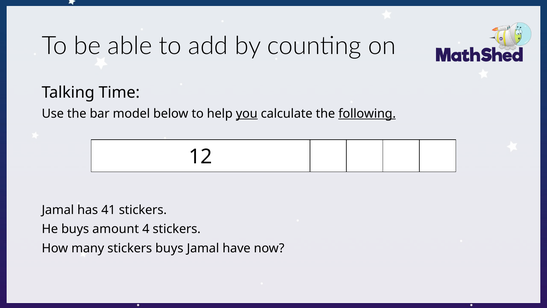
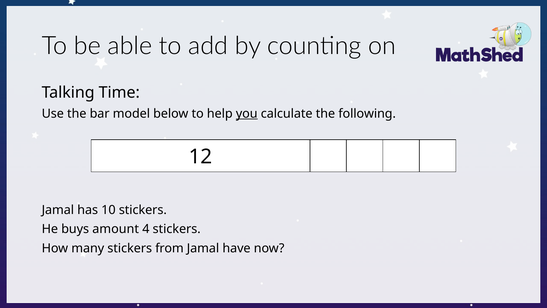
following underline: present -> none
41: 41 -> 10
stickers buys: buys -> from
